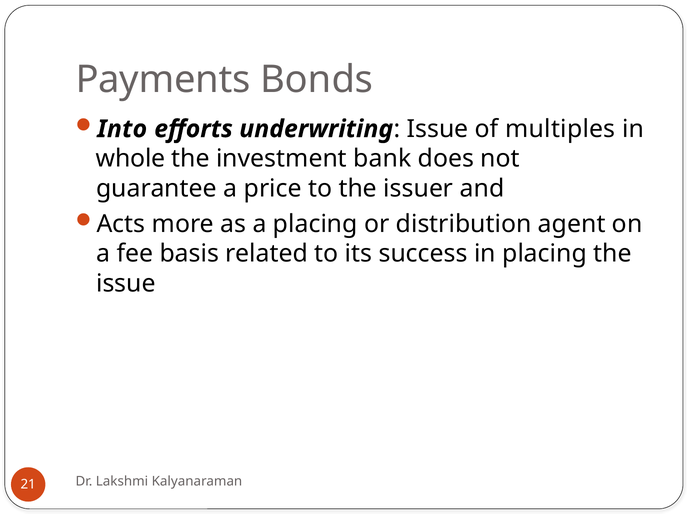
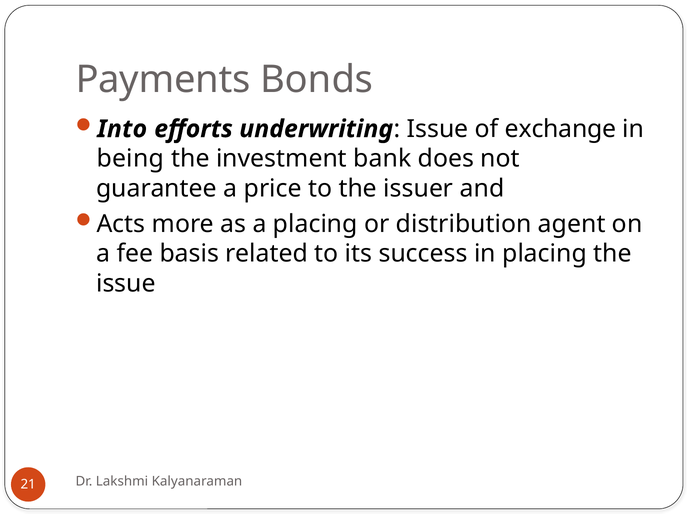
multiples: multiples -> exchange
whole: whole -> being
